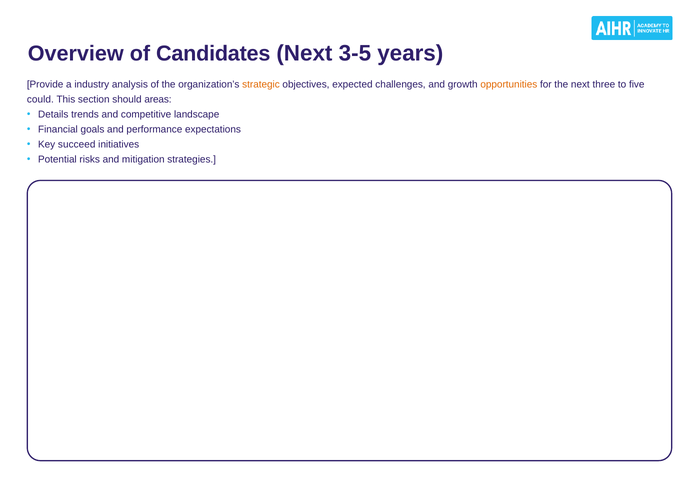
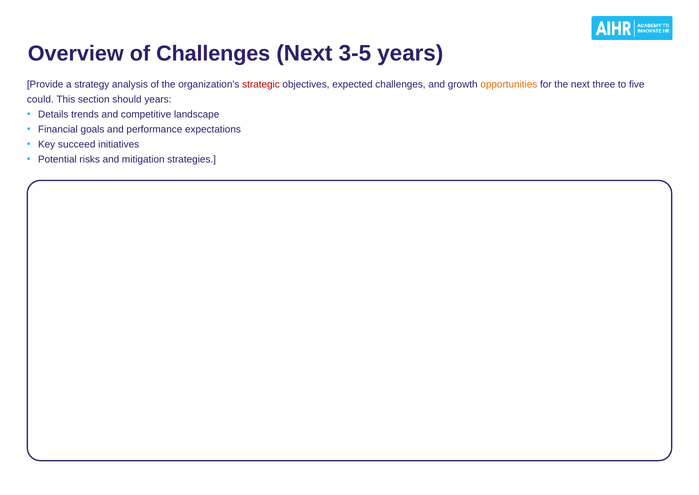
of Candidates: Candidates -> Challenges
industry: industry -> strategy
strategic colour: orange -> red
should areas: areas -> years
